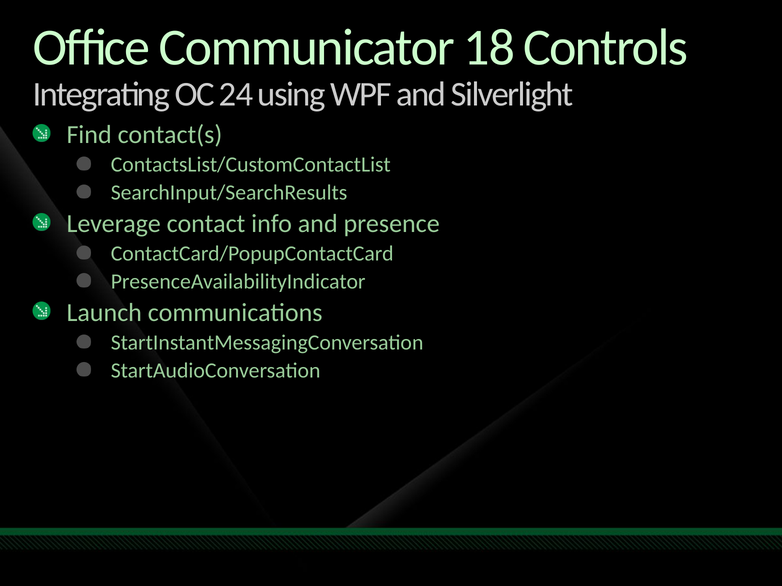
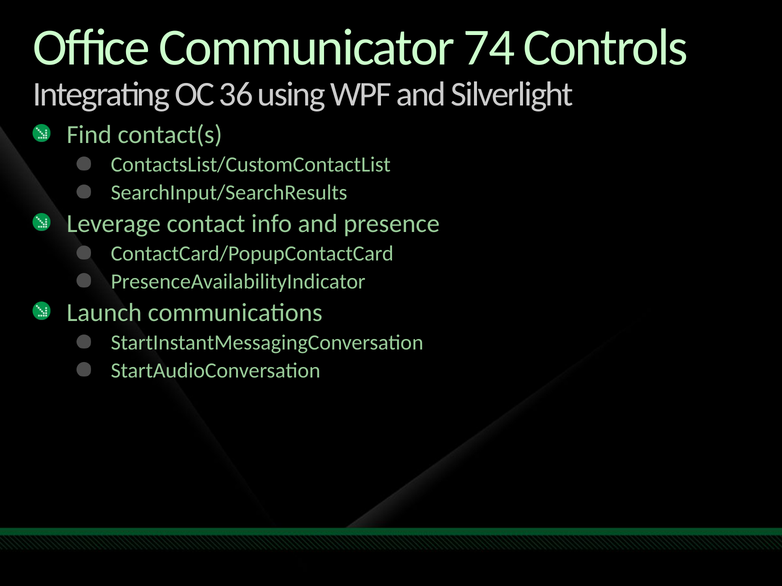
18: 18 -> 74
24: 24 -> 36
